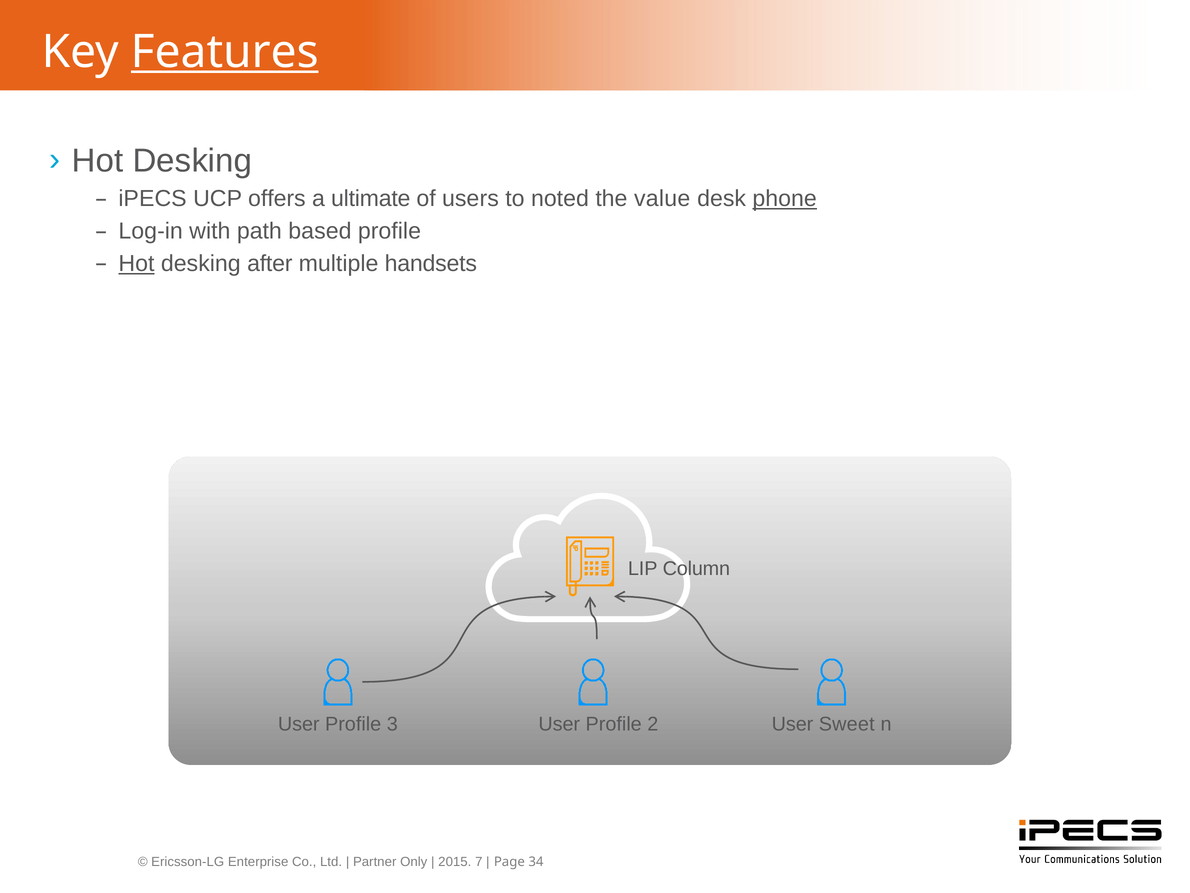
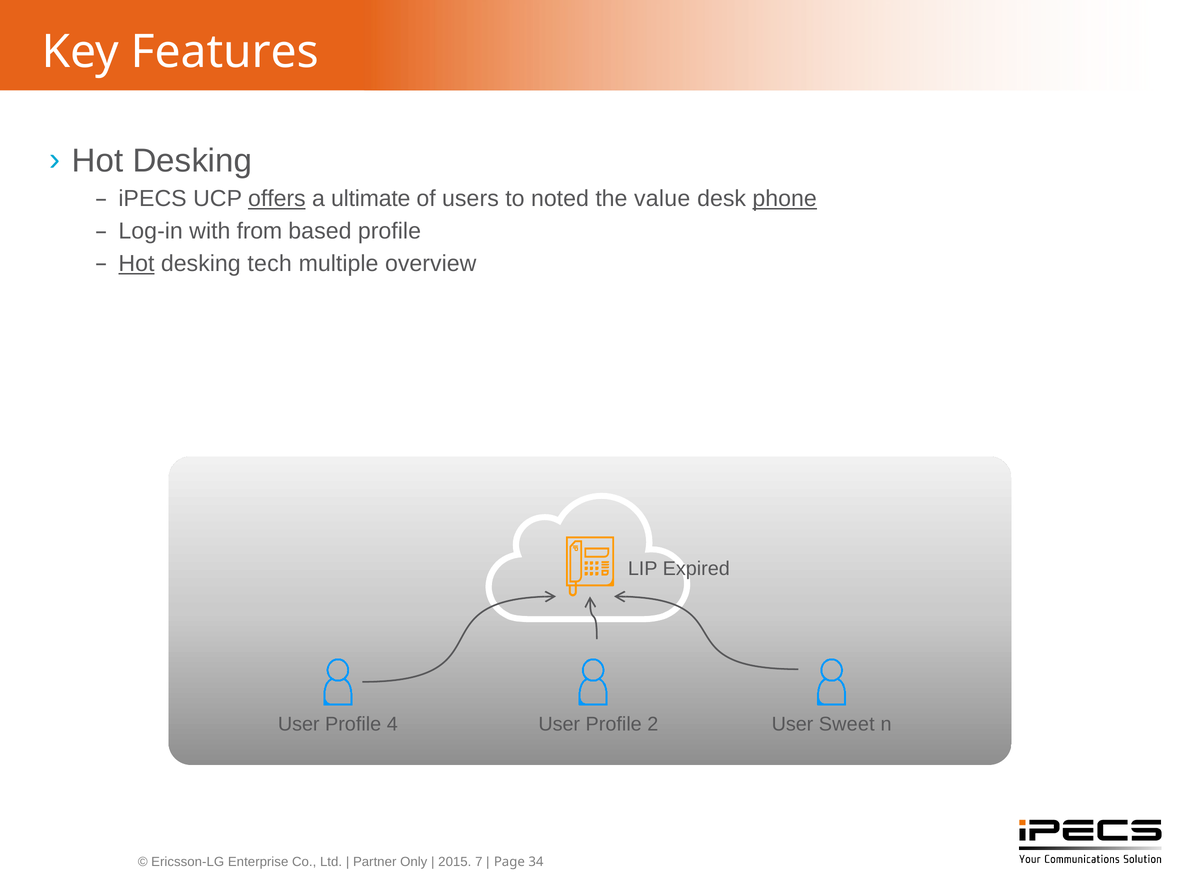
Features underline: present -> none
offers underline: none -> present
path: path -> from
after: after -> tech
handsets: handsets -> overview
Column: Column -> Expired
3: 3 -> 4
